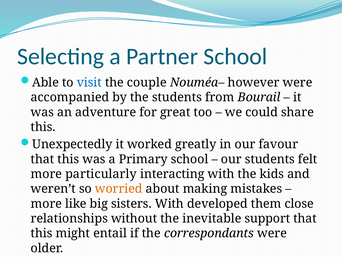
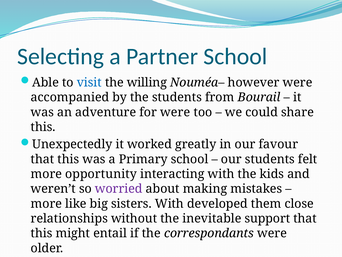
couple: couple -> willing
for great: great -> were
particularly: particularly -> opportunity
worried colour: orange -> purple
